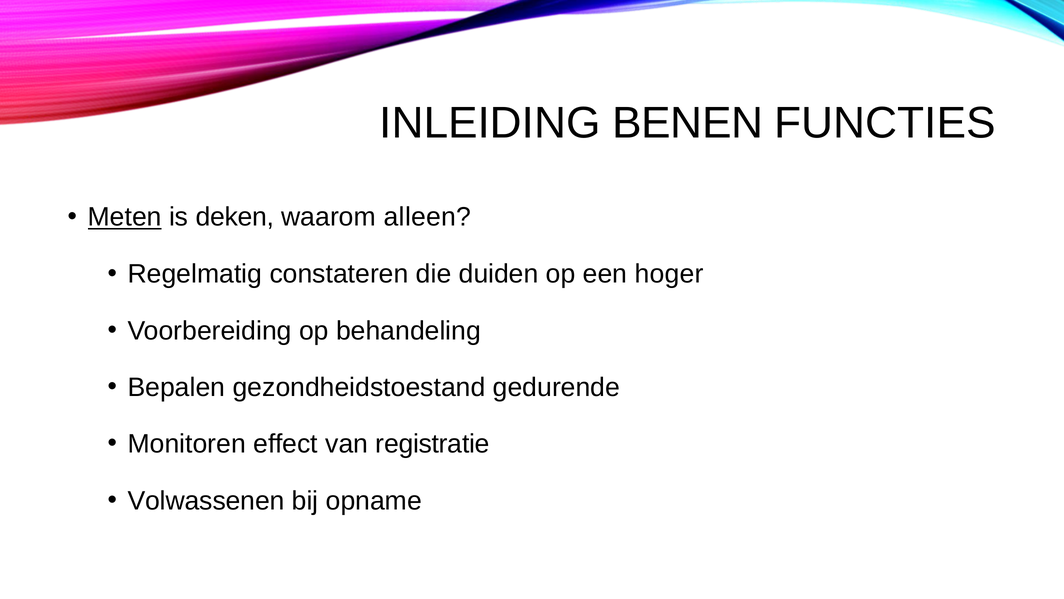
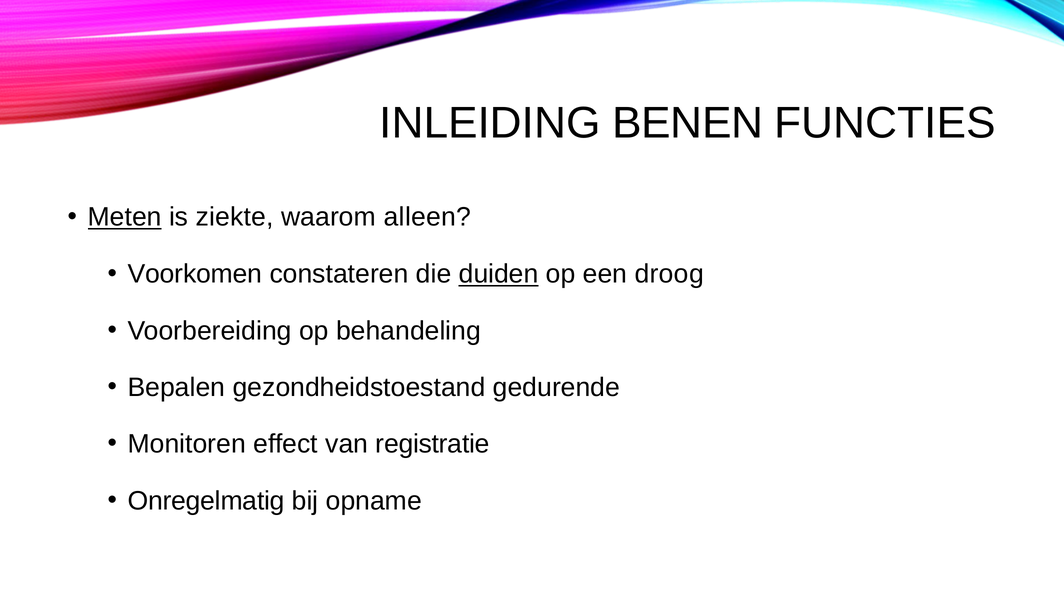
deken: deken -> ziekte
Regelmatig: Regelmatig -> Voorkomen
duiden underline: none -> present
hoger: hoger -> droog
Volwassenen: Volwassenen -> Onregelmatig
